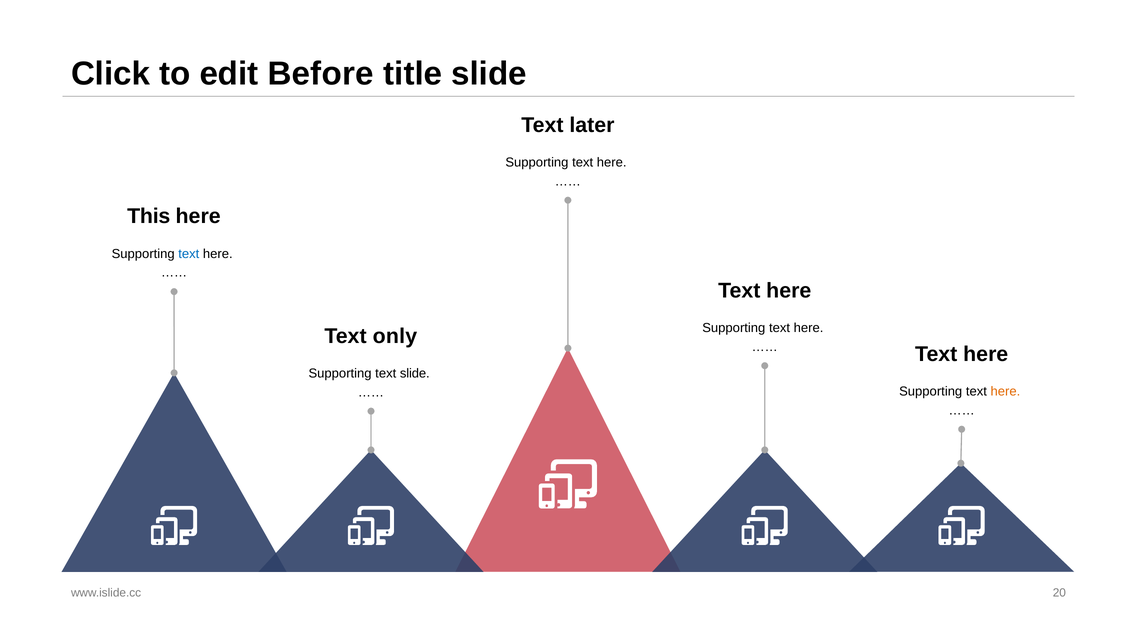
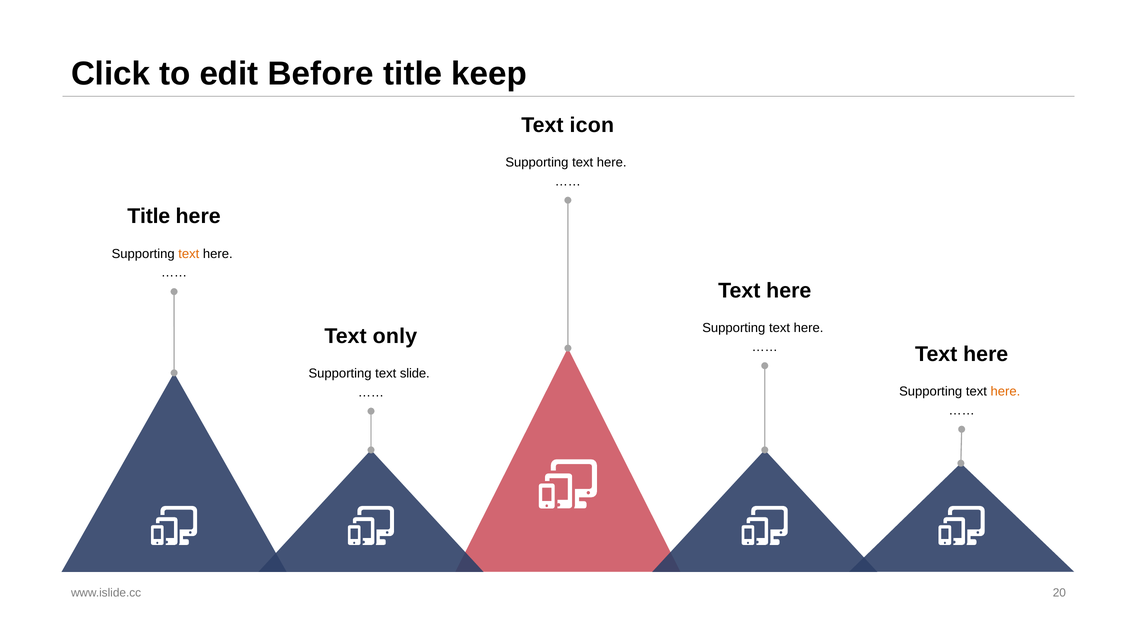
title slide: slide -> keep
later: later -> icon
This at (149, 216): This -> Title
text at (189, 254) colour: blue -> orange
